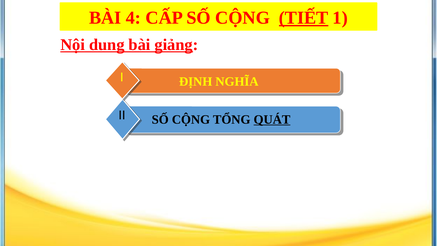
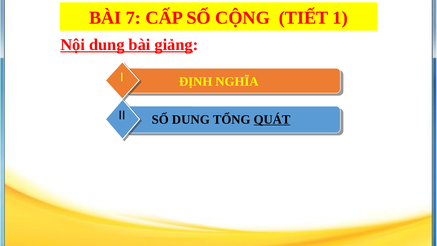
4: 4 -> 7
TIẾT underline: present -> none
CỘNG at (191, 120): CỘNG -> DUNG
